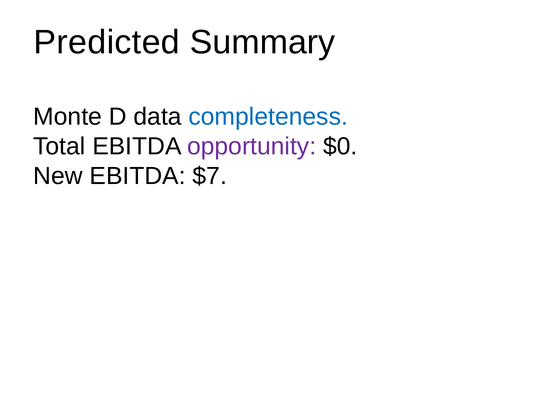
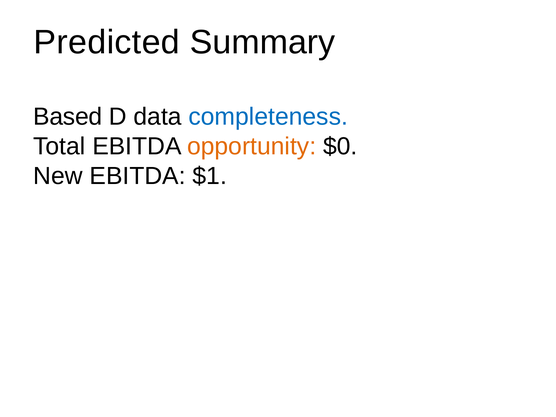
Monte: Monte -> Based
opportunity colour: purple -> orange
$7: $7 -> $1
